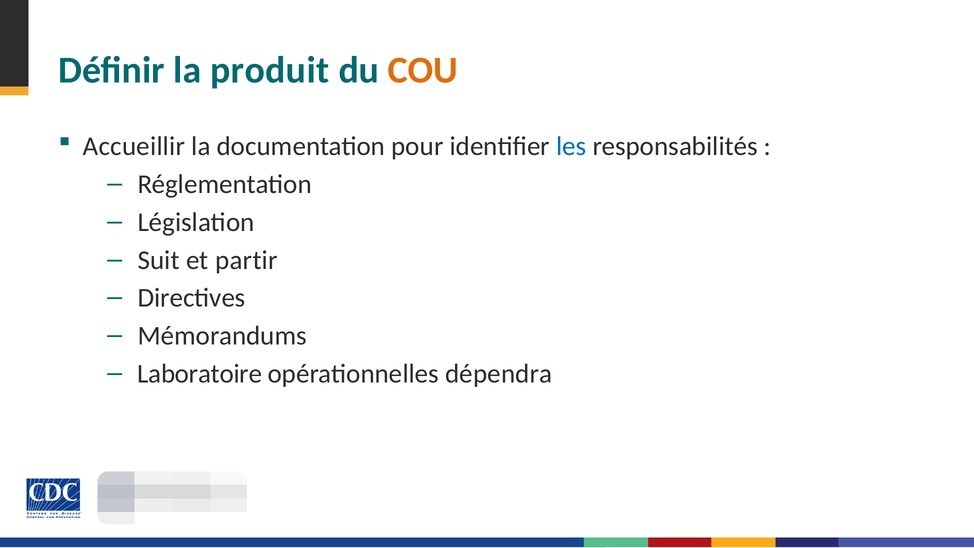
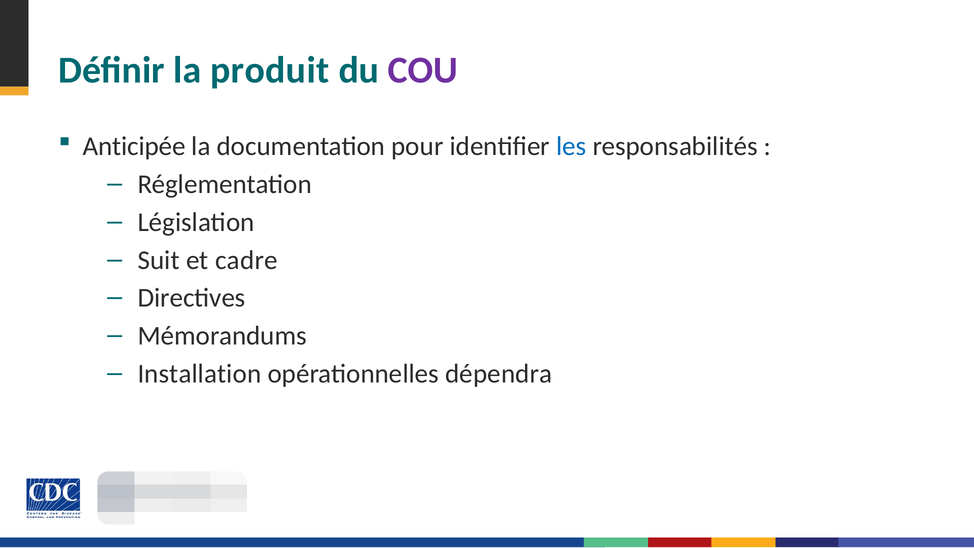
COU colour: orange -> purple
Accueillir: Accueillir -> Anticipée
partir: partir -> cadre
Laboratoire: Laboratoire -> Installation
